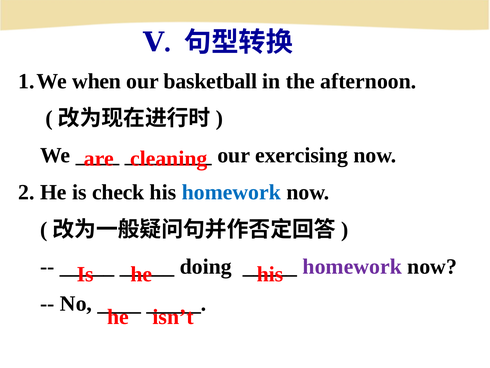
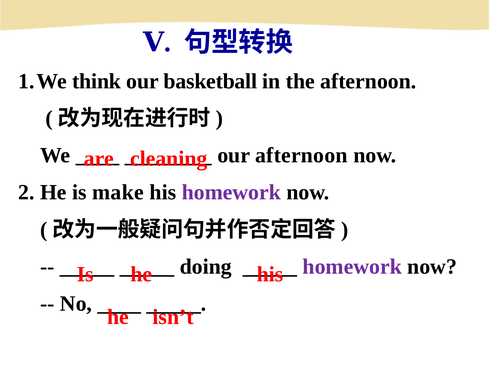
when: when -> think
our exercising: exercising -> afternoon
check: check -> make
homework at (231, 192) colour: blue -> purple
